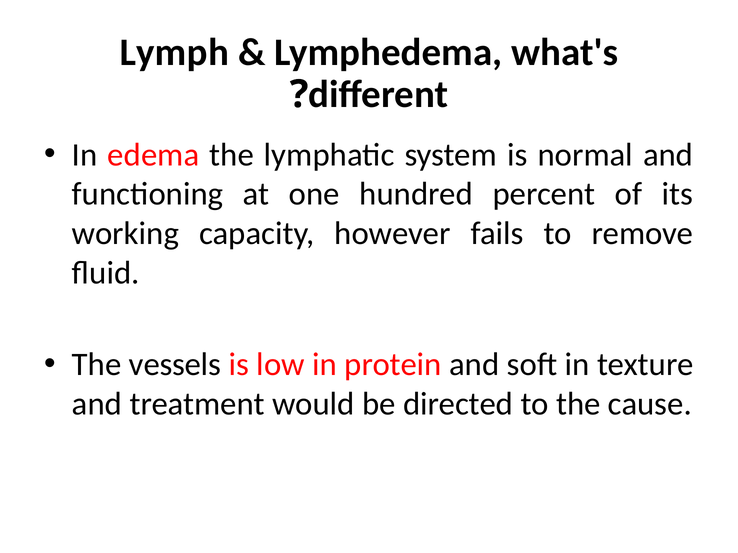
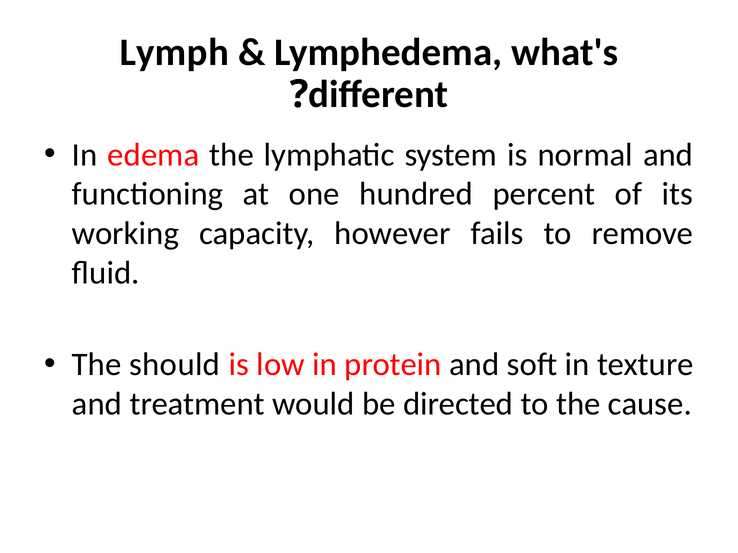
vessels: vessels -> should
